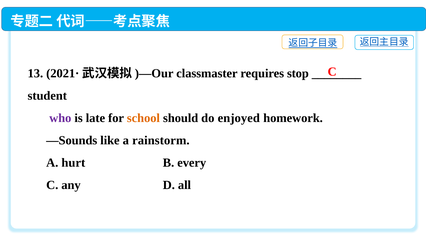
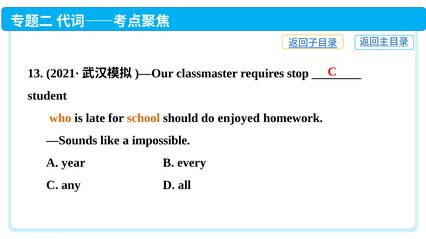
who colour: purple -> orange
rainstorm: rainstorm -> impossible
hurt: hurt -> year
